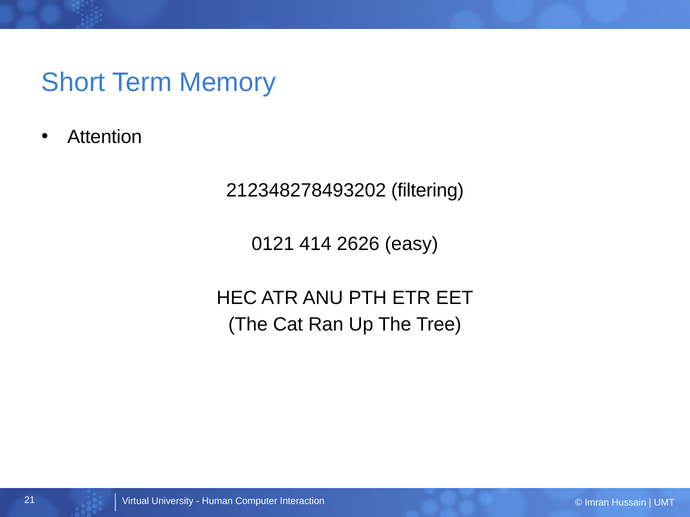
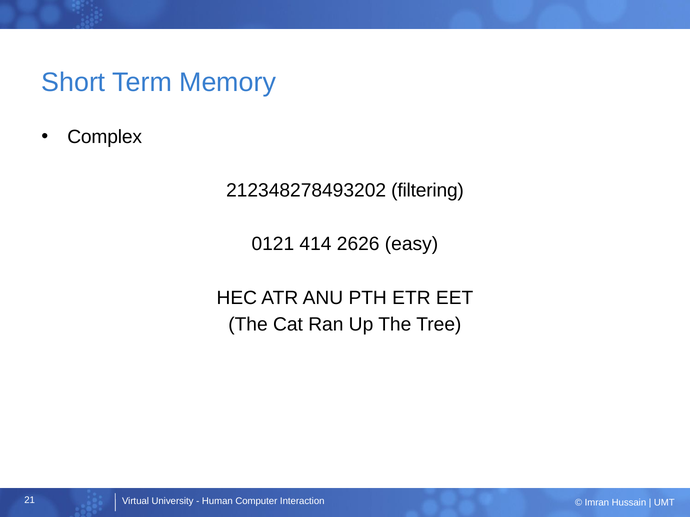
Attention: Attention -> Complex
